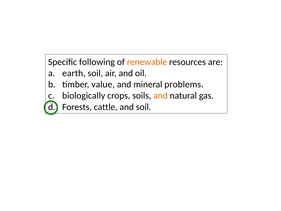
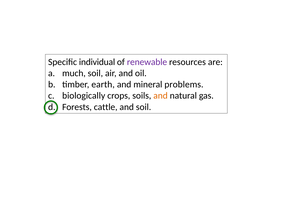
following: following -> individual
renewable colour: orange -> purple
earth: earth -> much
value: value -> earth
